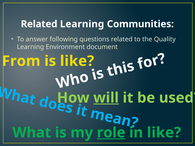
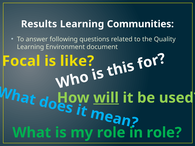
Related at (39, 24): Related -> Results
From: From -> Focal
role at (111, 133) underline: present -> none
in like: like -> role
